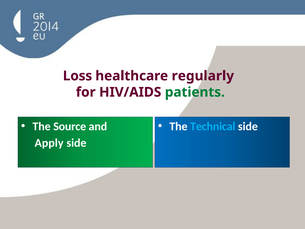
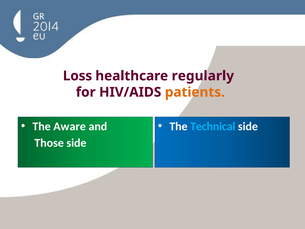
patients colour: green -> orange
Source: Source -> Aware
Apply: Apply -> Those
